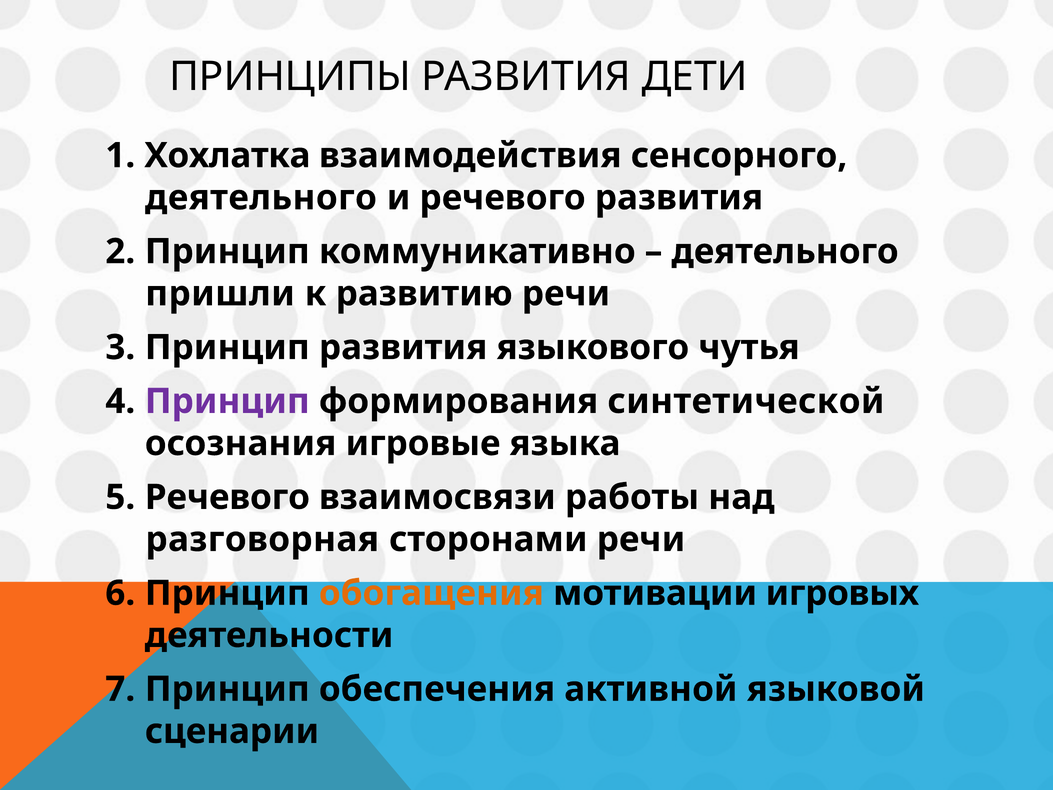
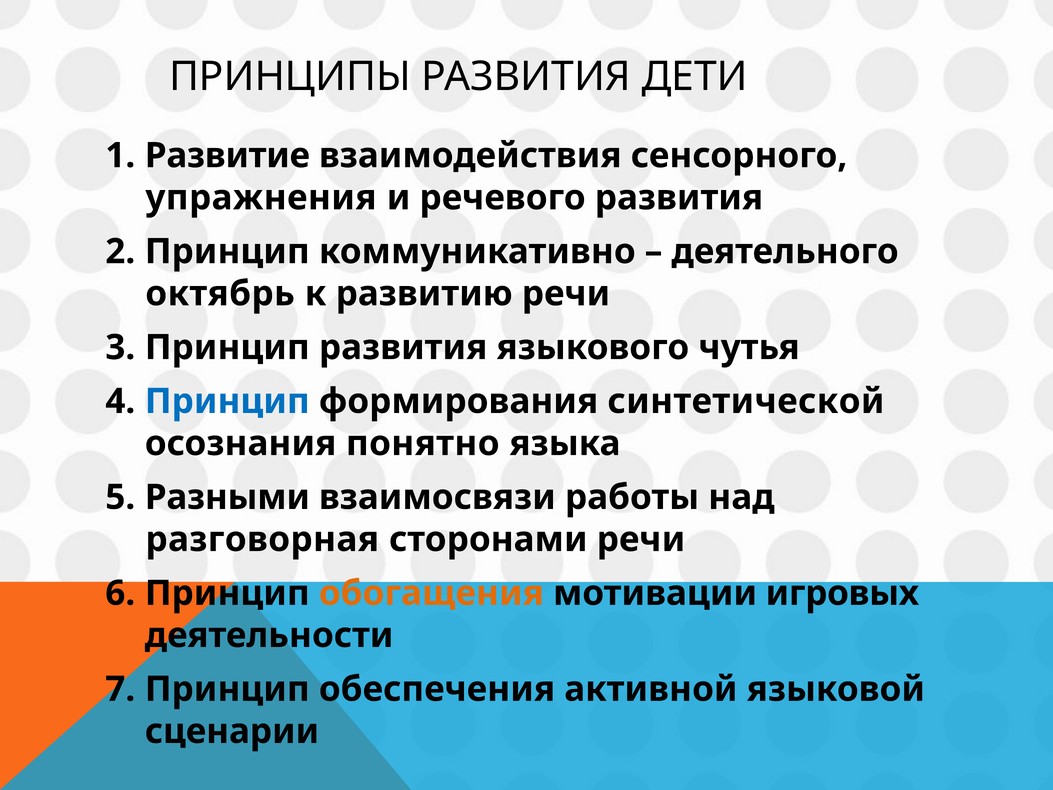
Хохлатка: Хохлатка -> Развитие
деятельного at (261, 198): деятельного -> упражнения
пришли: пришли -> октябрь
Принцип at (227, 401) colour: purple -> blue
игровые: игровые -> понятно
Речевого at (227, 497): Речевого -> Разными
